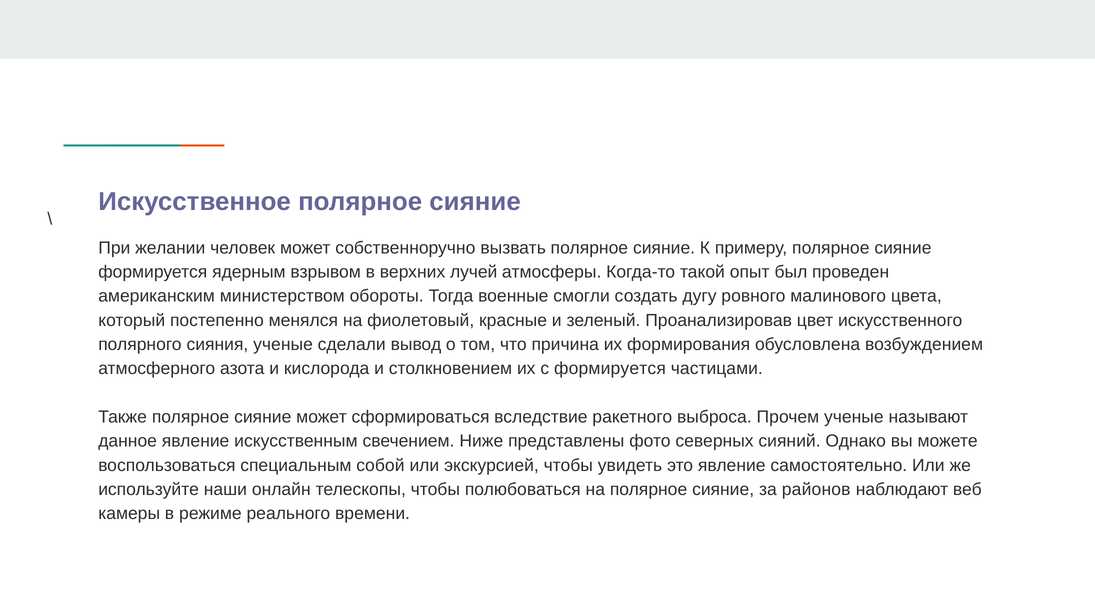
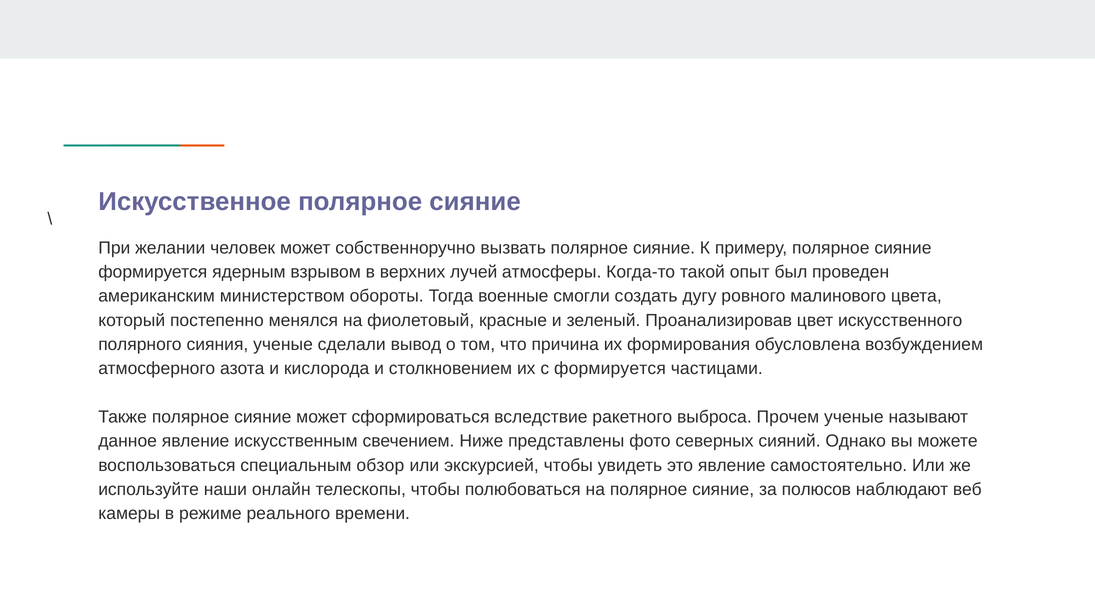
собой: собой -> обзор
районов: районов -> полюсов
